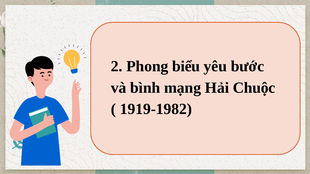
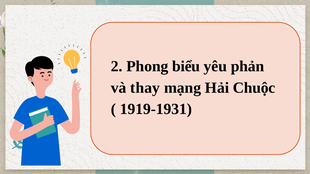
bước: bước -> phản
bình: bình -> thay
1919-1982: 1919-1982 -> 1919-1931
